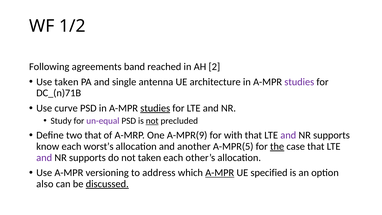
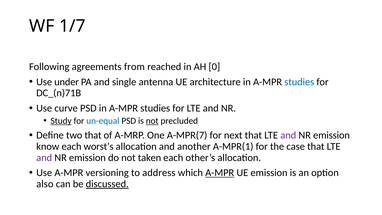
1/2: 1/2 -> 1/7
band: band -> from
2: 2 -> 0
Use taken: taken -> under
studies at (299, 82) colour: purple -> blue
studies at (155, 108) underline: present -> none
Study underline: none -> present
un-equal colour: purple -> blue
A-MPR(9: A-MPR(9 -> A-MPR(7
with: with -> next
supports at (332, 135): supports -> emission
A-MPR(5: A-MPR(5 -> A-MPR(1
the underline: present -> none
supports at (87, 157): supports -> emission
UE specified: specified -> emission
